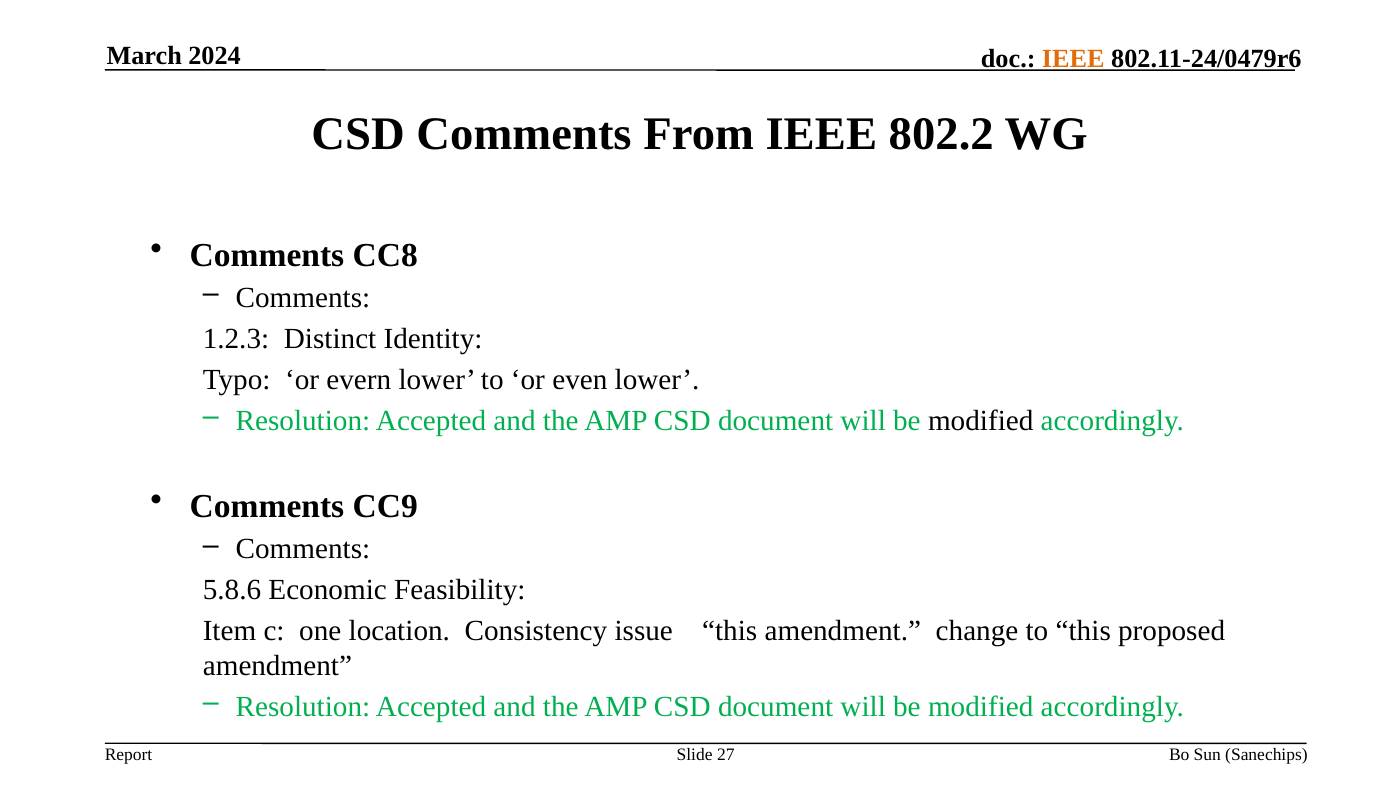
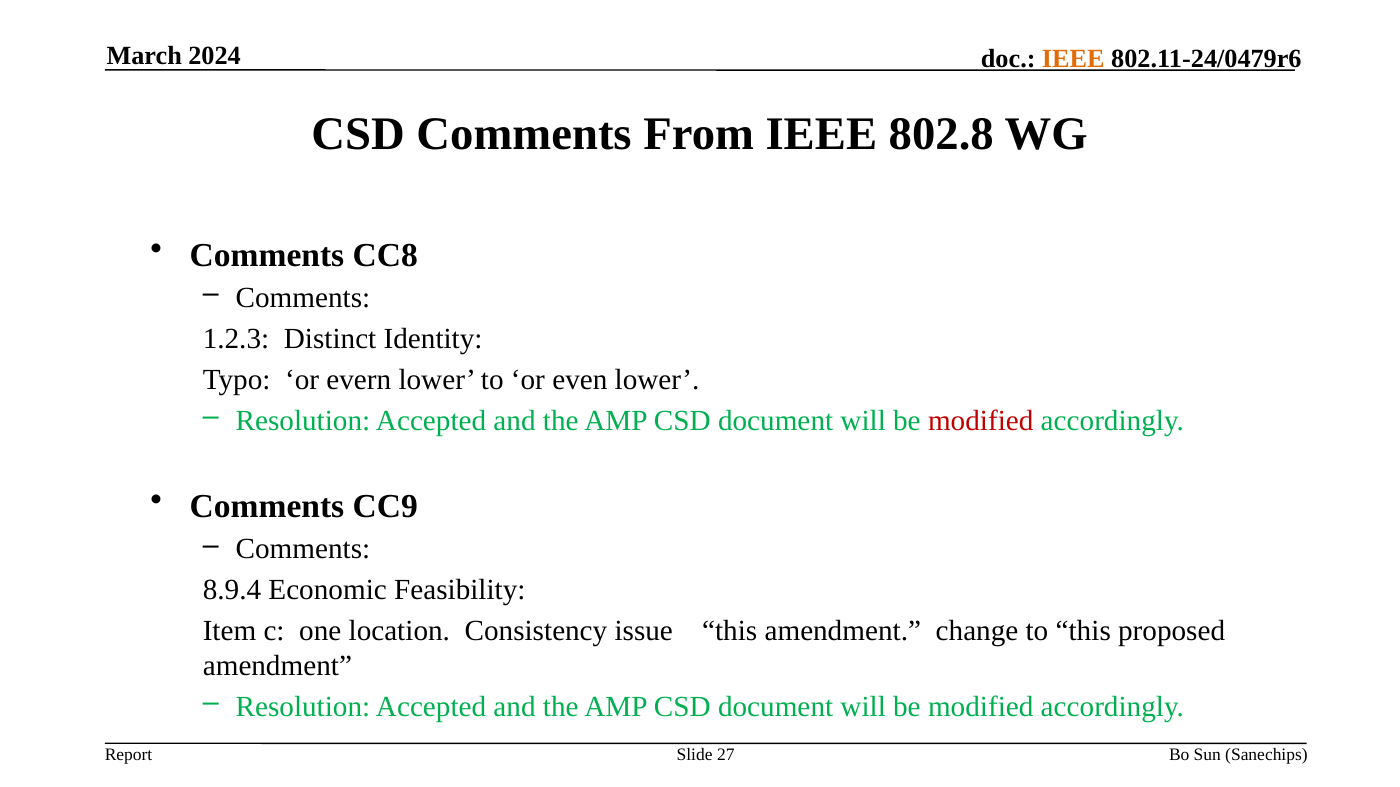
802.2: 802.2 -> 802.8
modified at (981, 421) colour: black -> red
5.8.6: 5.8.6 -> 8.9.4
